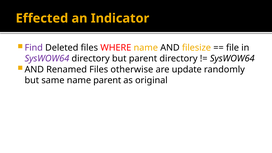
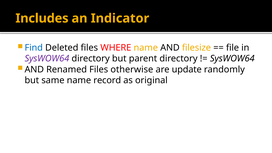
Effected: Effected -> Includes
Find colour: purple -> blue
name parent: parent -> record
